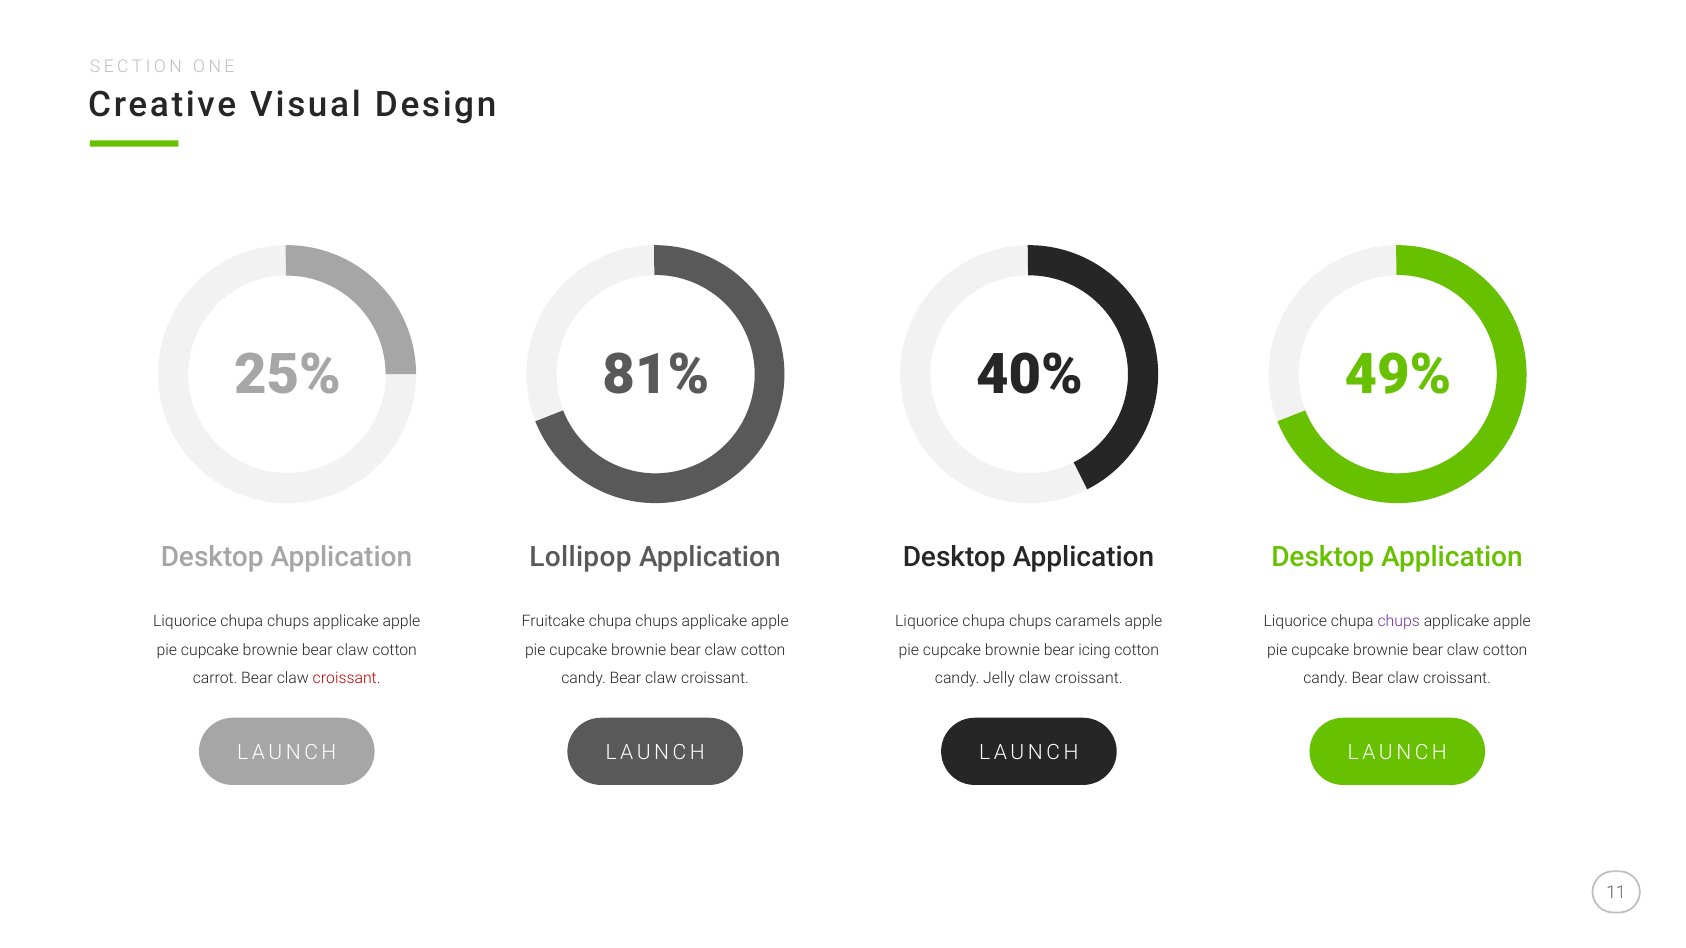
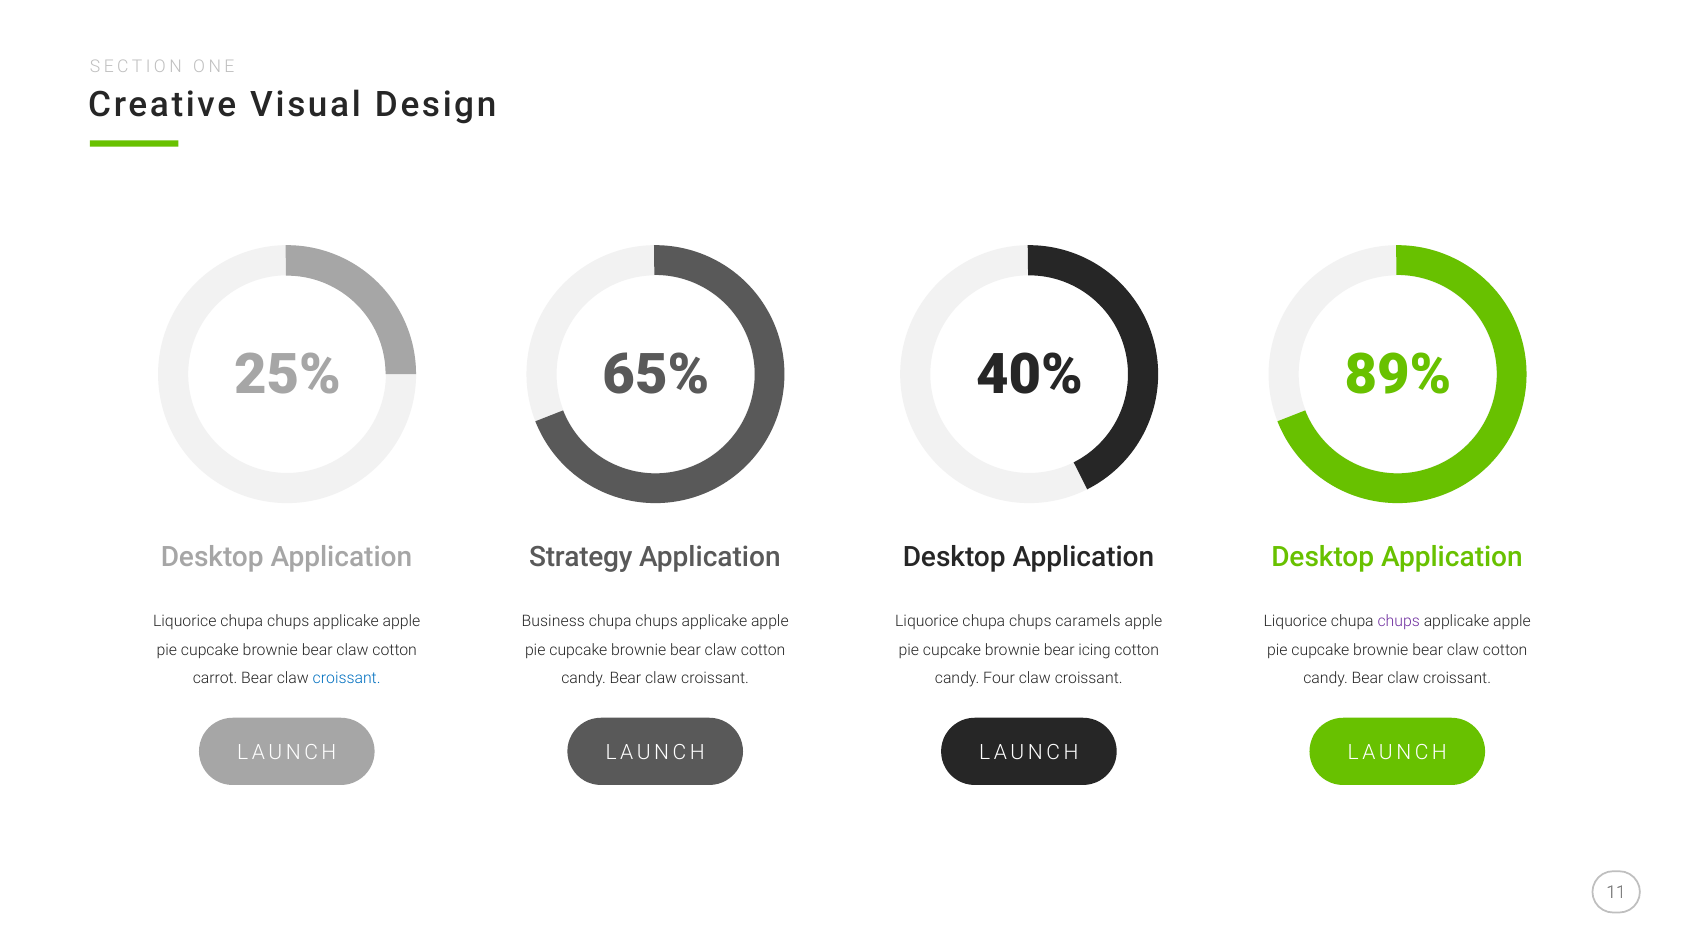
81%: 81% -> 65%
49%: 49% -> 89%
Lollipop: Lollipop -> Strategy
Fruitcake: Fruitcake -> Business
croissant at (347, 679) colour: red -> blue
Jelly: Jelly -> Four
